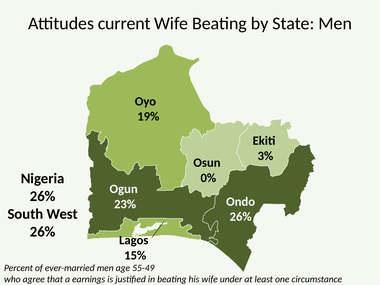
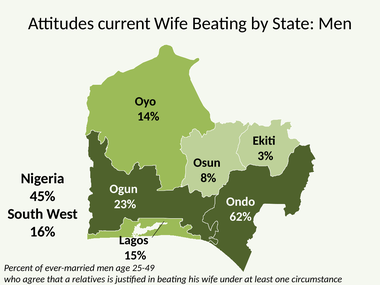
19%: 19% -> 14%
0%: 0% -> 8%
26% at (43, 196): 26% -> 45%
26% at (241, 217): 26% -> 62%
26% at (43, 232): 26% -> 16%
55-49: 55-49 -> 25-49
earnings: earnings -> relatives
